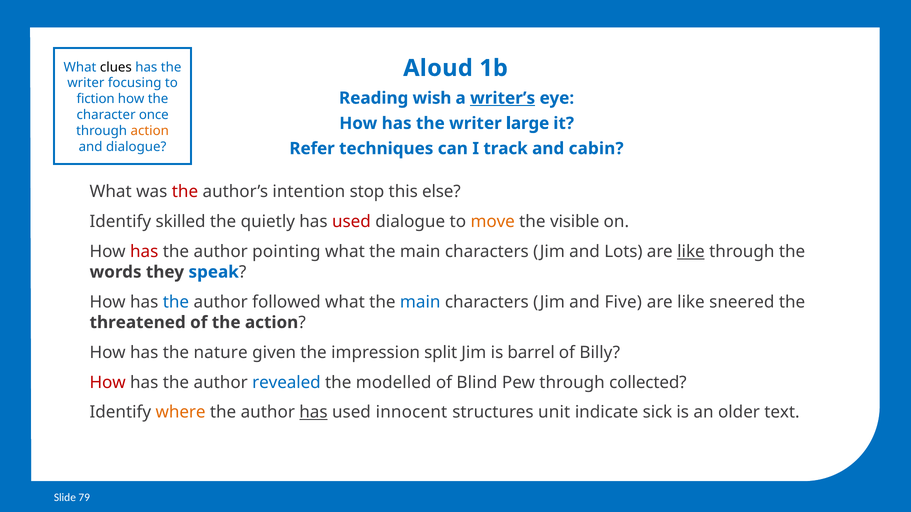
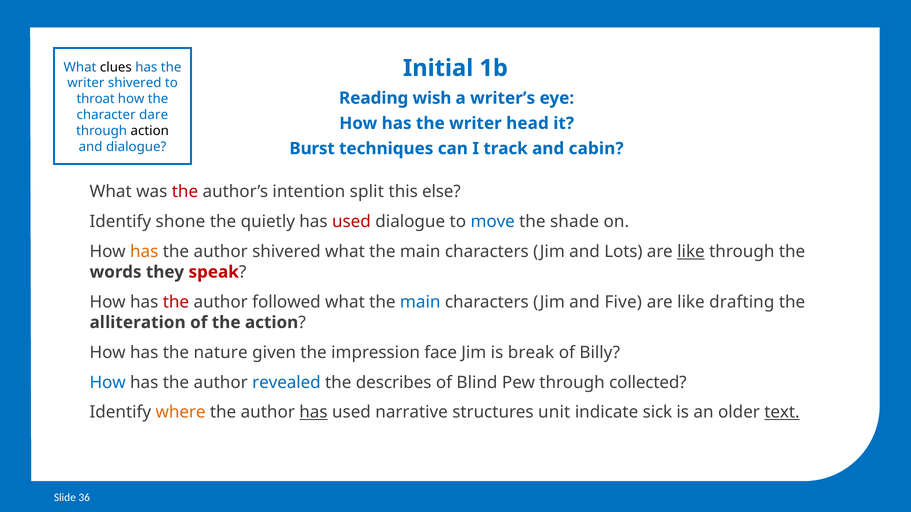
Aloud: Aloud -> Initial
writer focusing: focusing -> shivered
fiction: fiction -> throat
writer’s underline: present -> none
once: once -> dare
large: large -> head
action at (150, 131) colour: orange -> black
Refer: Refer -> Burst
stop: stop -> split
skilled: skilled -> shone
move colour: orange -> blue
visible: visible -> shade
has at (144, 252) colour: red -> orange
author pointing: pointing -> shivered
speak colour: blue -> red
the at (176, 302) colour: blue -> red
sneered: sneered -> drafting
threatened: threatened -> alliteration
split: split -> face
barrel: barrel -> break
How at (108, 383) colour: red -> blue
modelled: modelled -> describes
innocent: innocent -> narrative
text underline: none -> present
79: 79 -> 36
